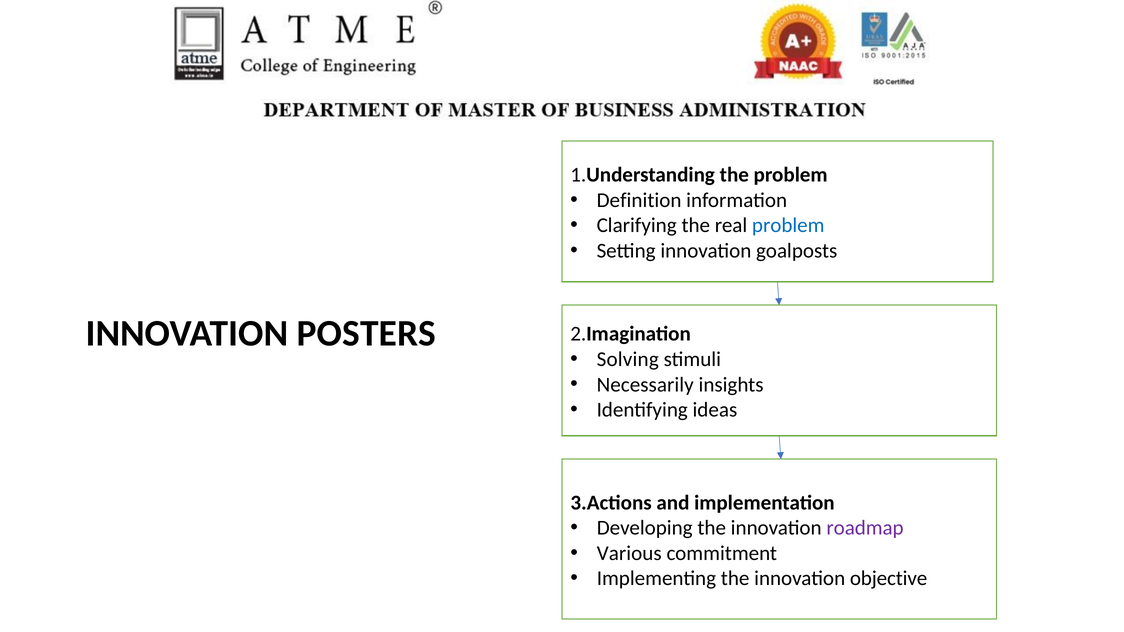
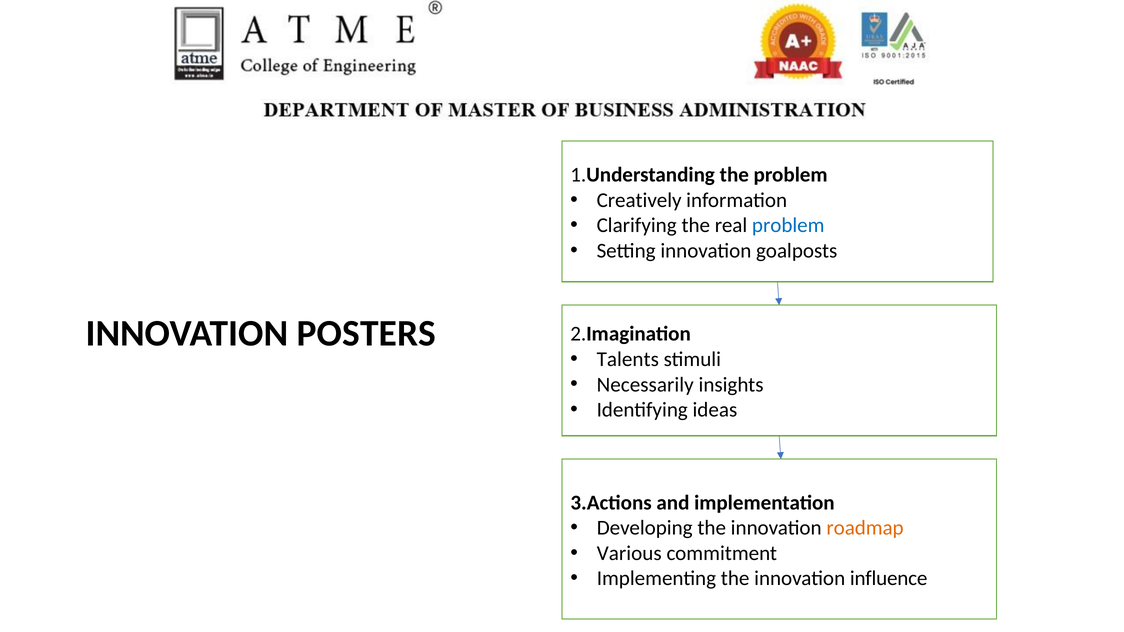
Definition: Definition -> Creatively
Solving: Solving -> Talents
roadmap colour: purple -> orange
objective: objective -> influence
